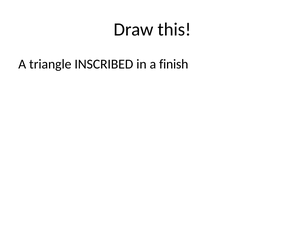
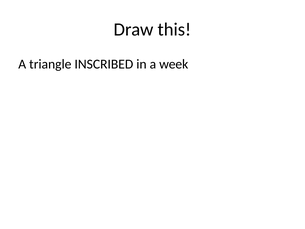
finish: finish -> week
